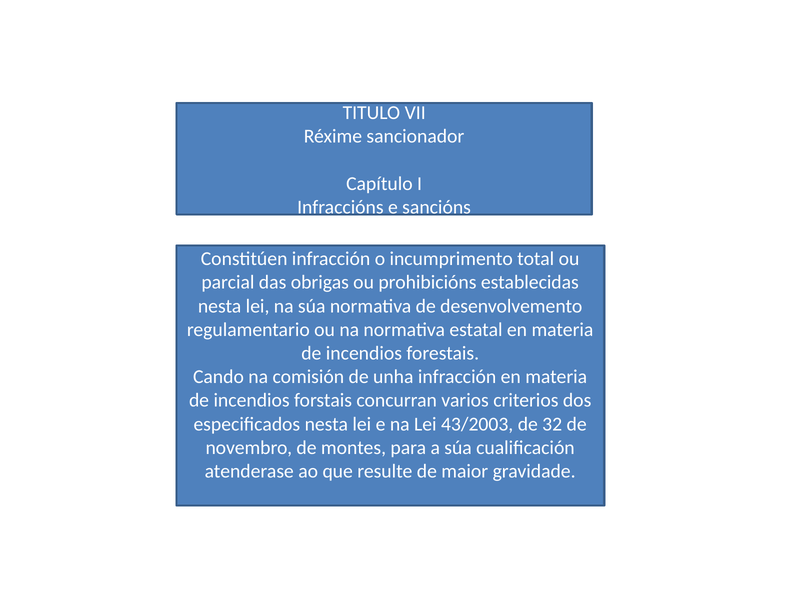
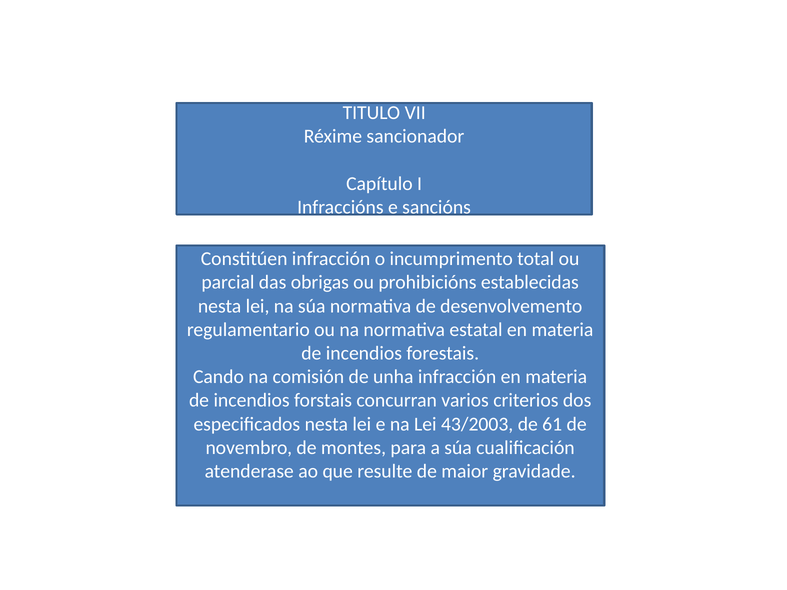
32: 32 -> 61
